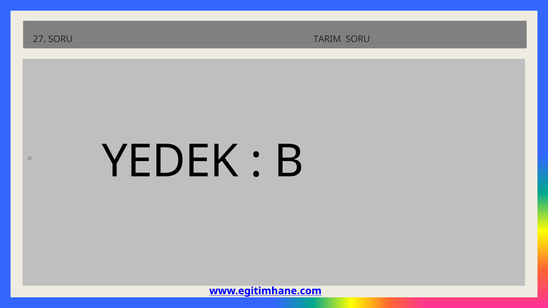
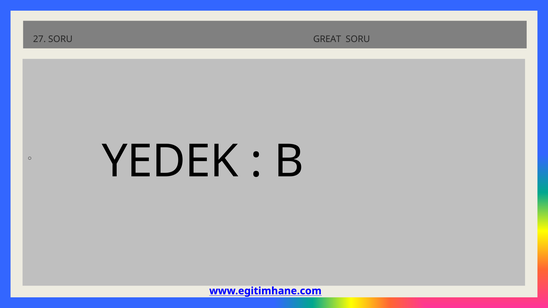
TARIM: TARIM -> GREAT
